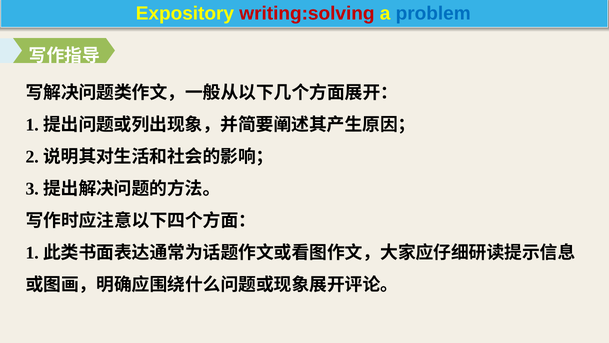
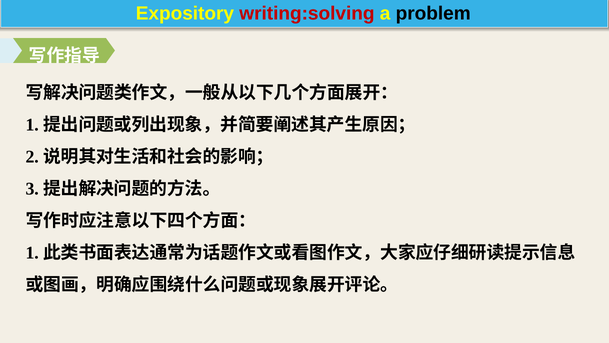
problem colour: blue -> black
